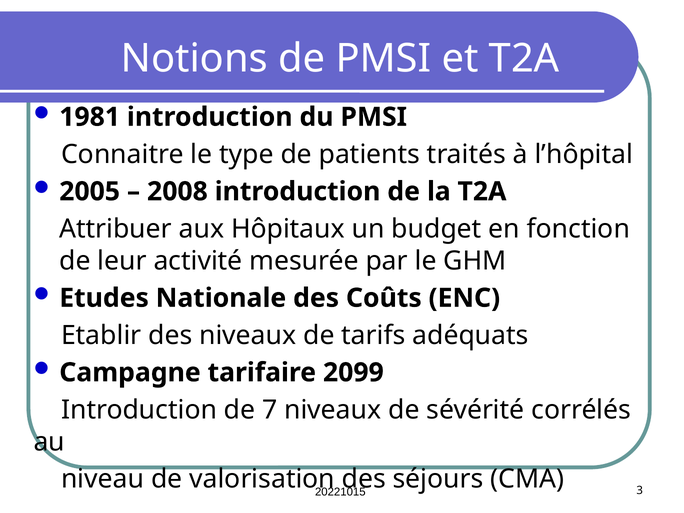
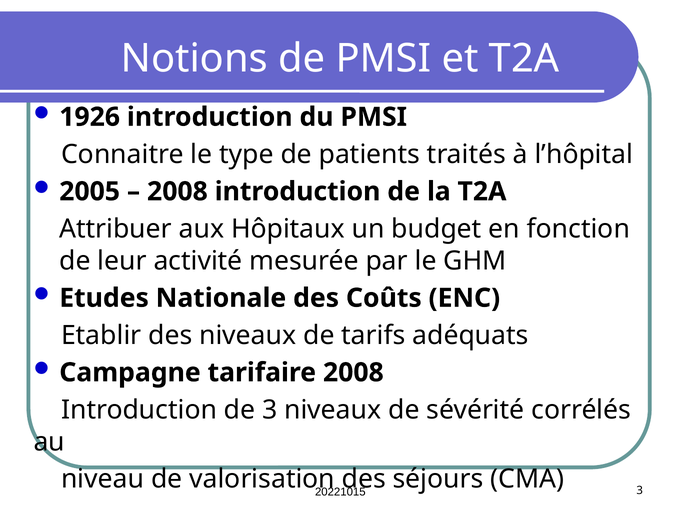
1981: 1981 -> 1926
tarifaire 2099: 2099 -> 2008
de 7: 7 -> 3
